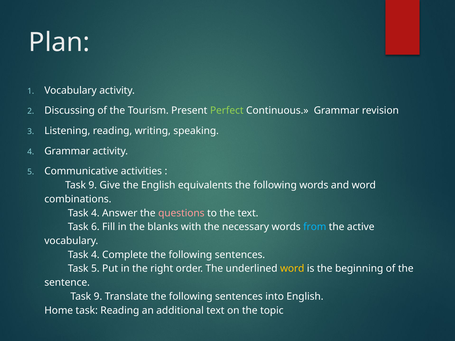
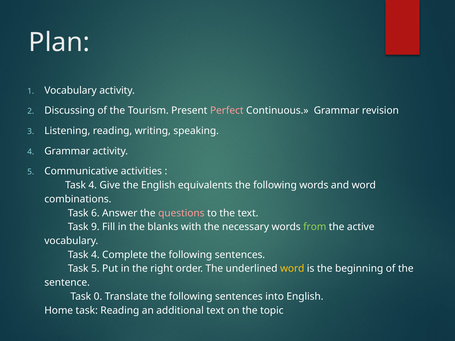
Perfect colour: light green -> pink
9 at (93, 185): 9 -> 4
4 at (95, 213): 4 -> 6
6: 6 -> 9
from colour: light blue -> light green
9 at (98, 297): 9 -> 0
